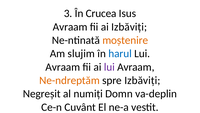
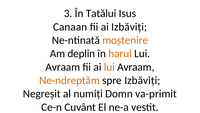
Crucea: Crucea -> Tatălui
Avraam at (70, 27): Avraam -> Canaan
slujim: slujim -> deplin
harul colour: blue -> orange
lui at (109, 67) colour: purple -> orange
va-deplin: va-deplin -> va-primit
